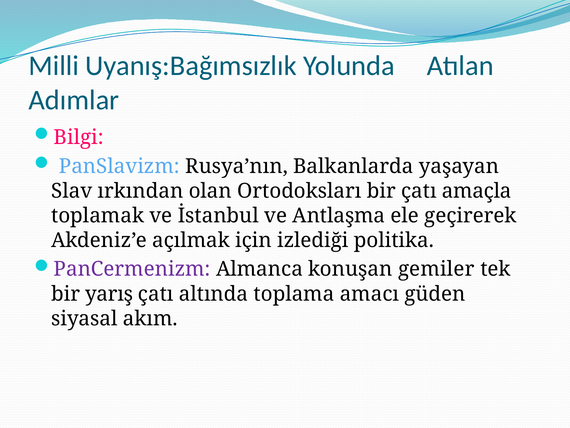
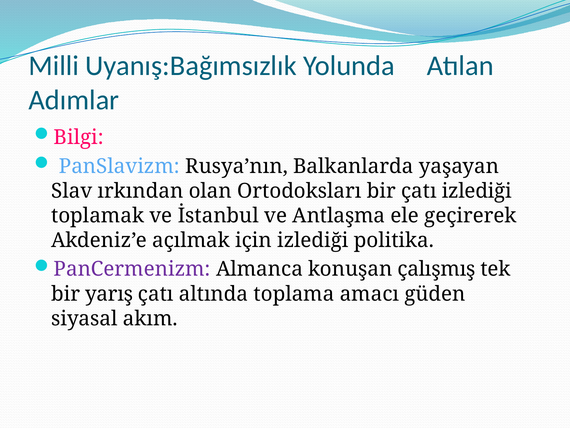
çatı amaçla: amaçla -> izlediği
gemiler: gemiler -> çalışmış
